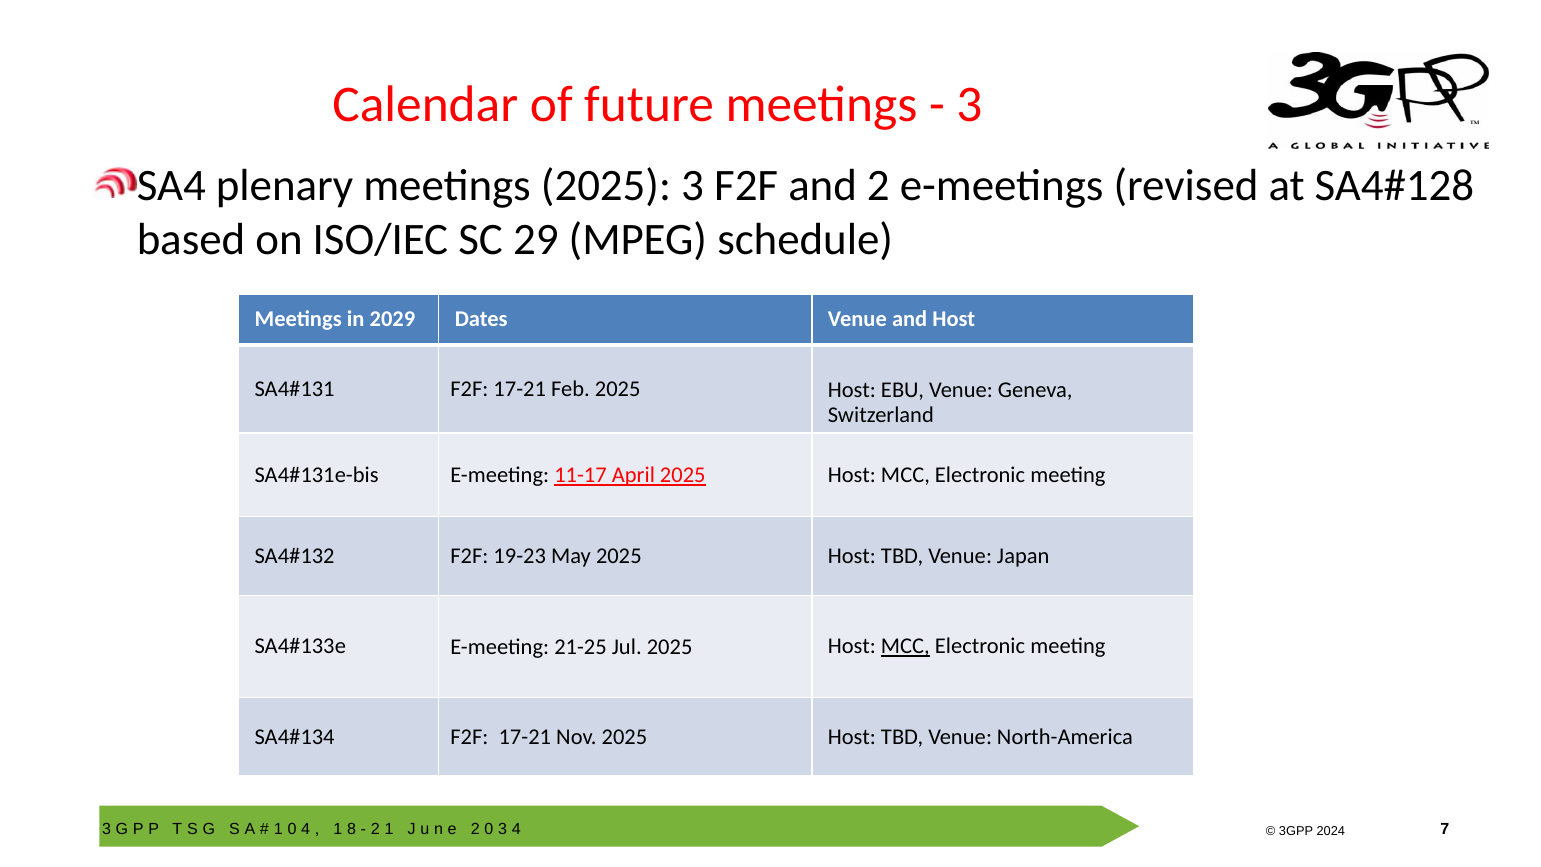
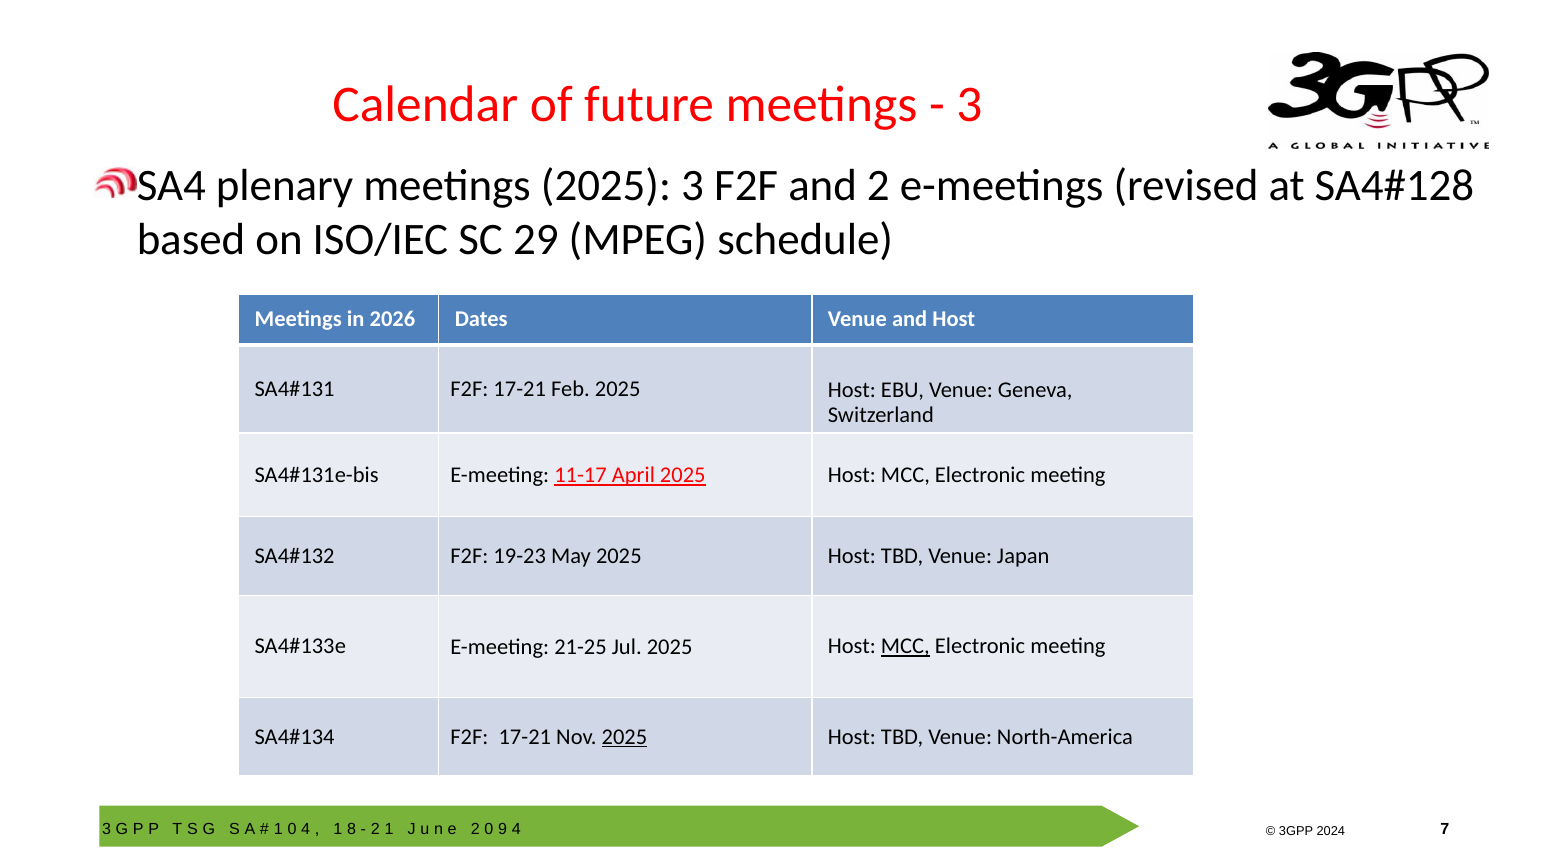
2029: 2029 -> 2026
2025 at (624, 737) underline: none -> present
3 at (503, 829): 3 -> 9
